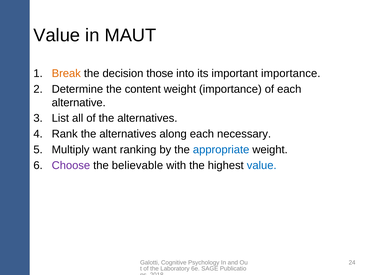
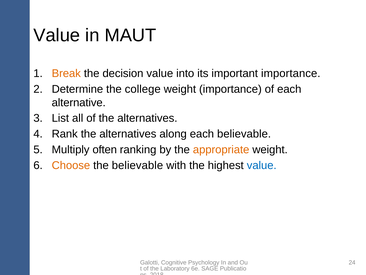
decision those: those -> value
content: content -> college
each necessary: necessary -> believable
want: want -> often
appropriate colour: blue -> orange
Choose colour: purple -> orange
